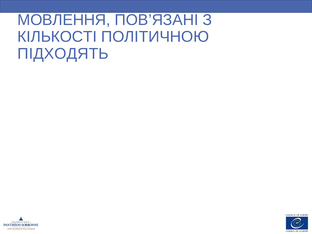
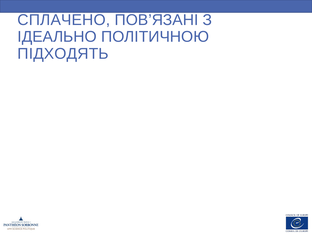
МОВЛЕННЯ: МОВЛЕННЯ -> СПЛАЧЕНО
КІЛЬКОСТІ: КІЛЬКОСТІ -> ІДЕАЛЬНО
